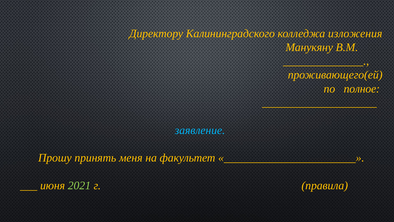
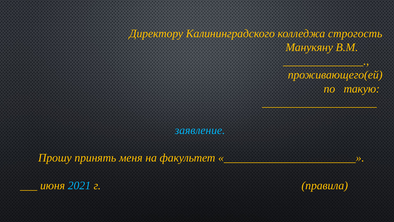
изложения: изложения -> строгость
полное: полное -> такую
2021 colour: light green -> light blue
